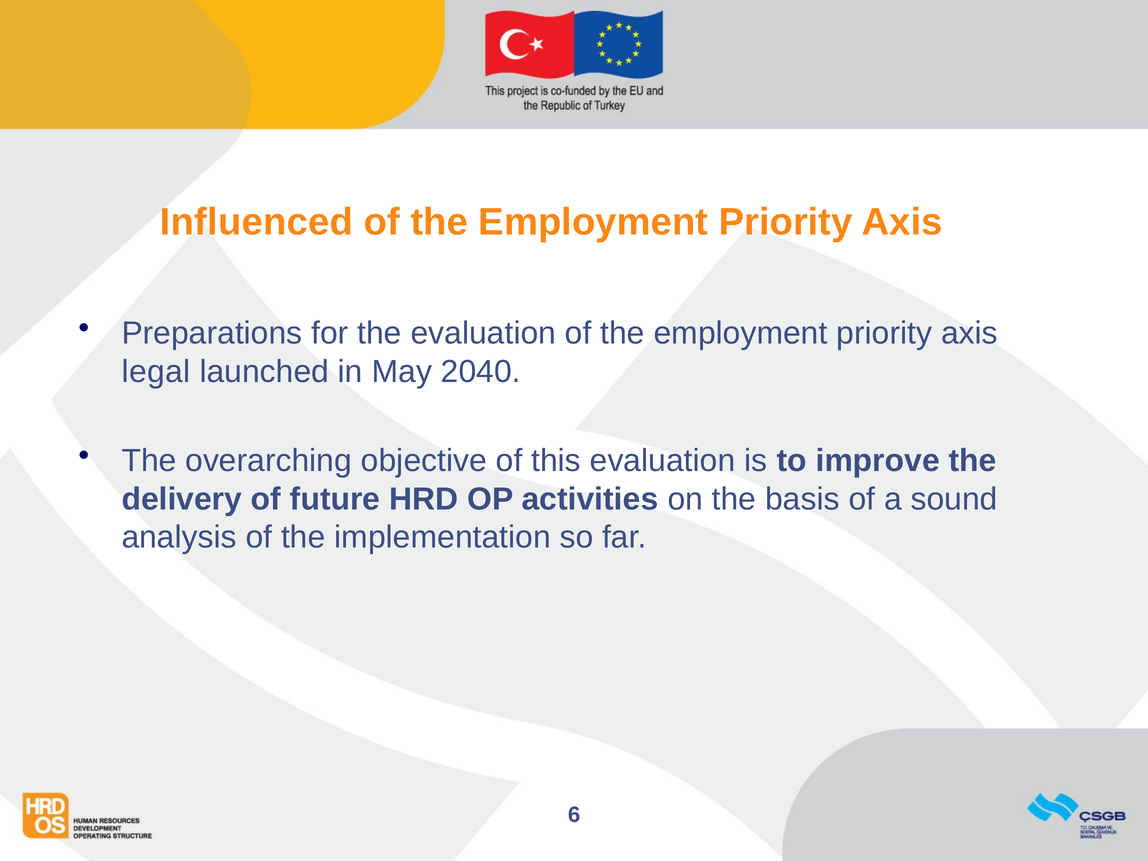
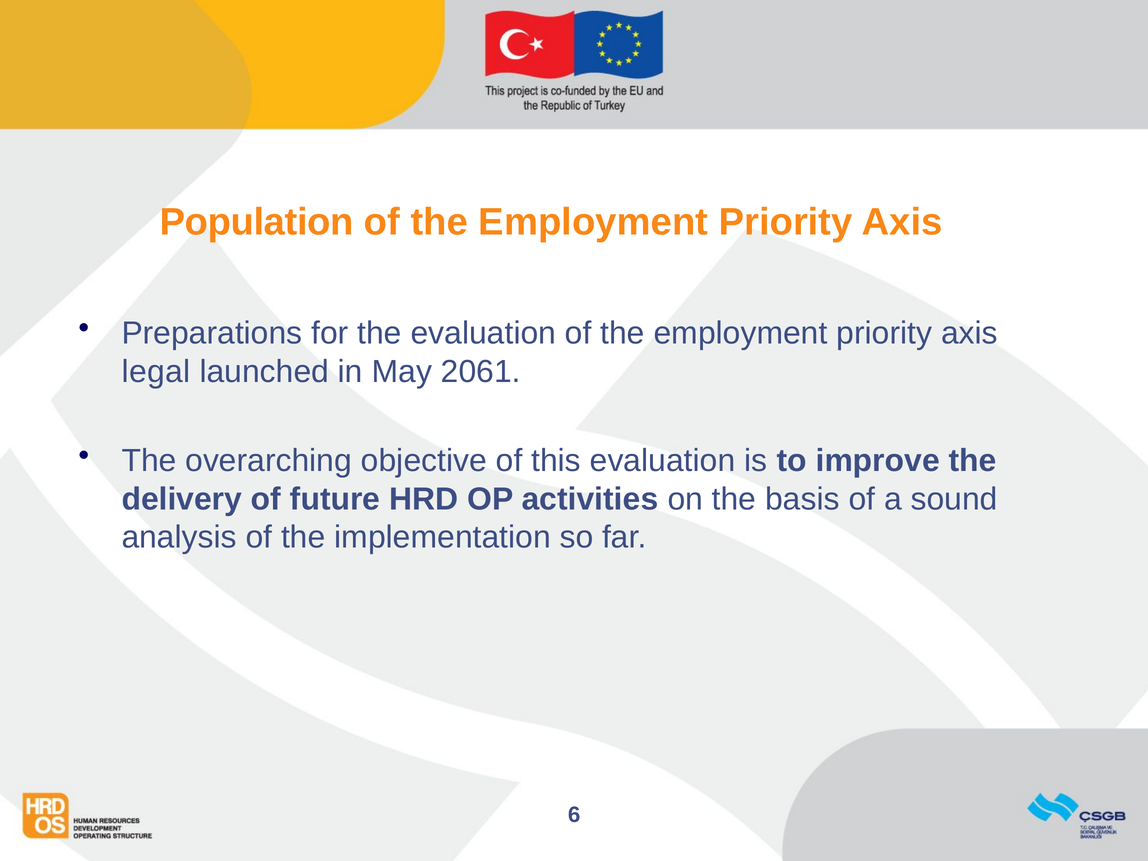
Influenced: Influenced -> Population
2040: 2040 -> 2061
